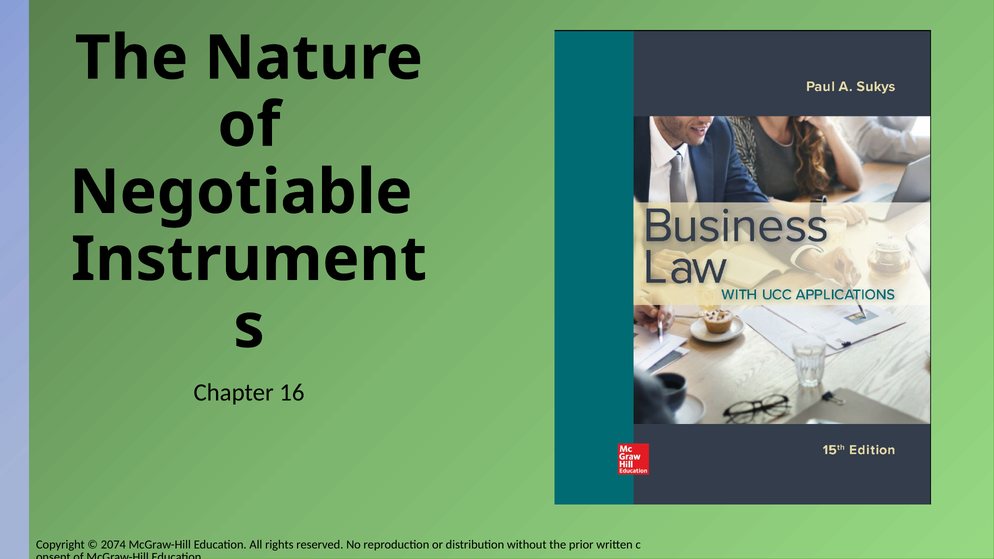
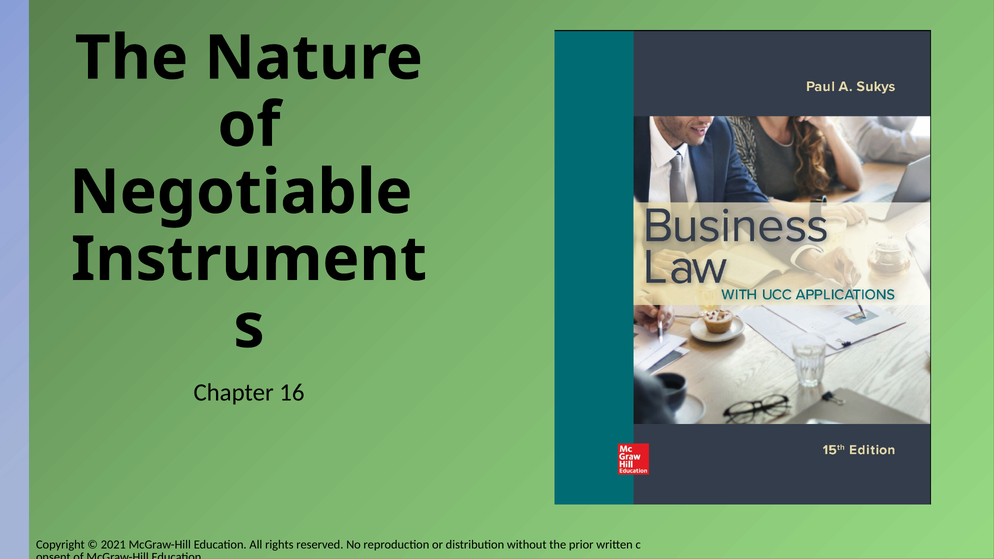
2074: 2074 -> 2021
